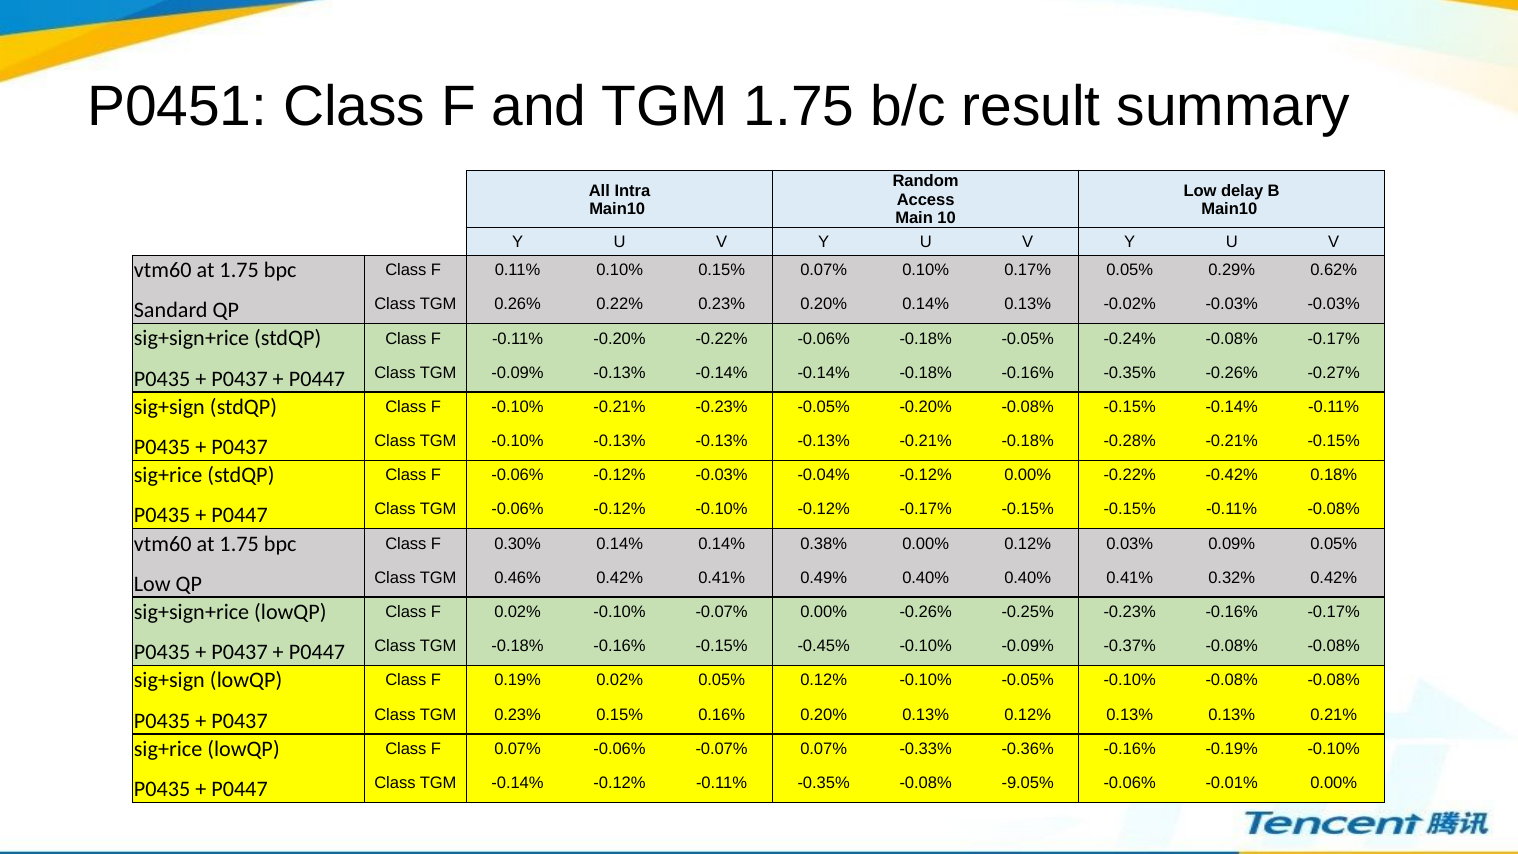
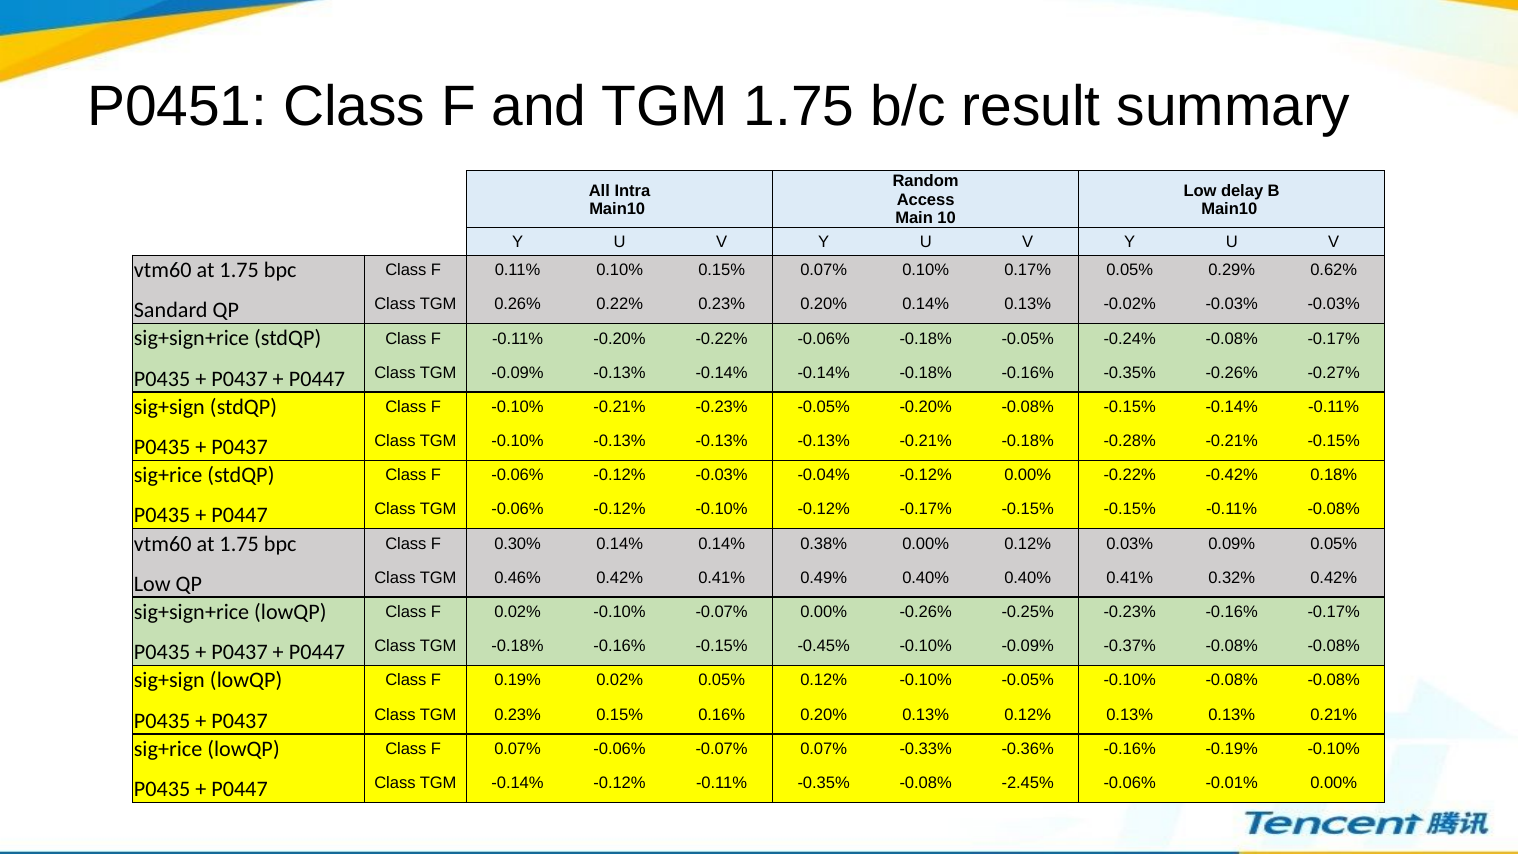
-9.05%: -9.05% -> -2.45%
